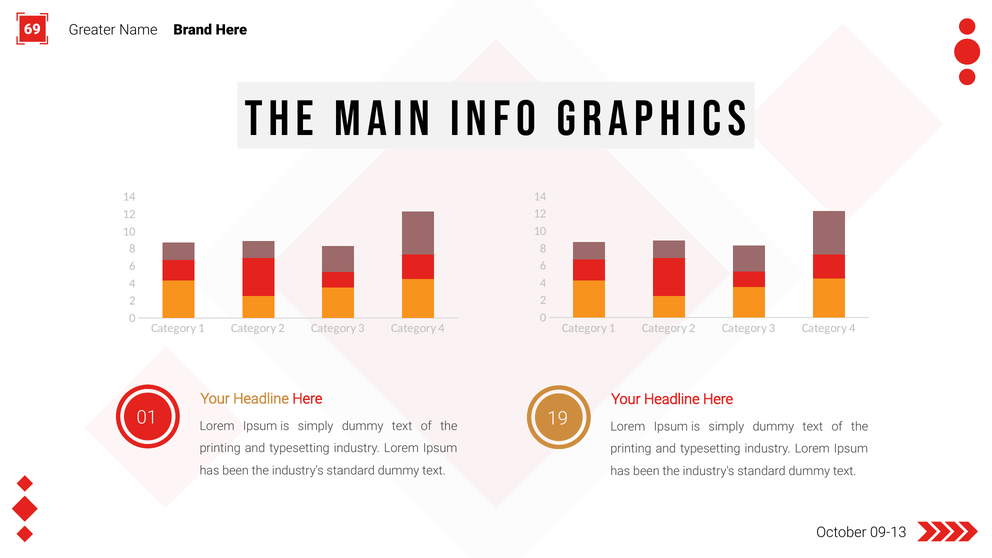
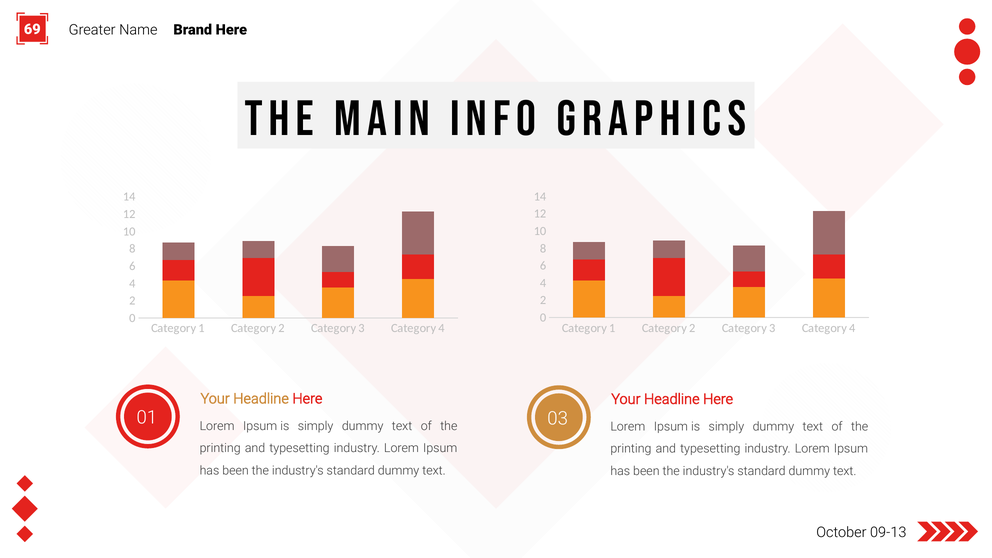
19: 19 -> 03
